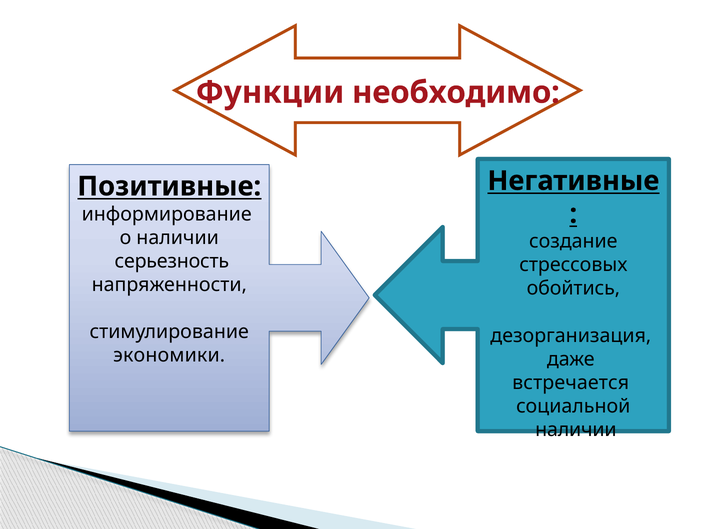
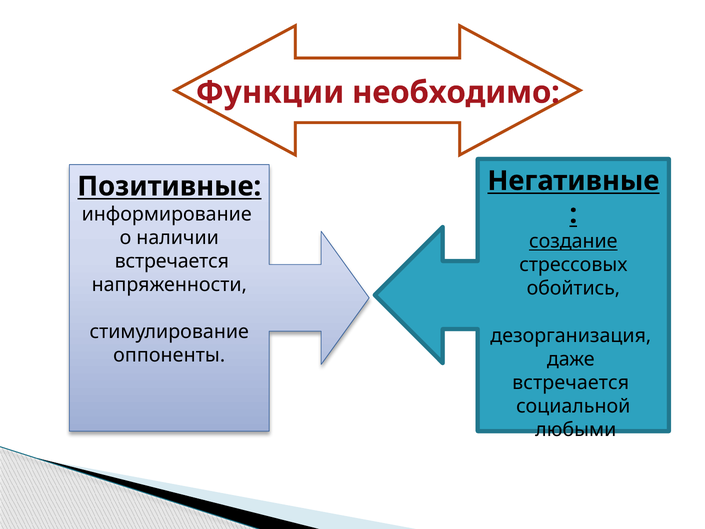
создание underline: none -> present
серьезность at (172, 261): серьезность -> встречается
экономики: экономики -> оппоненты
наличии at (576, 429): наличии -> любыми
